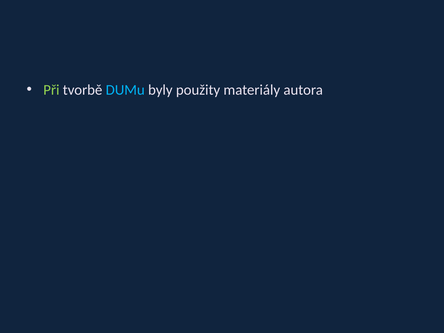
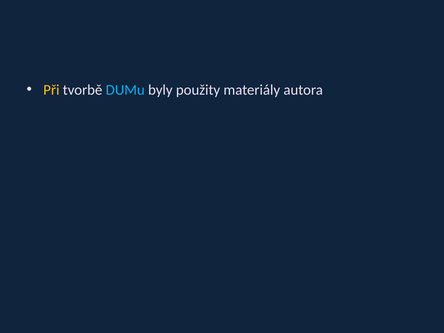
Při colour: light green -> yellow
